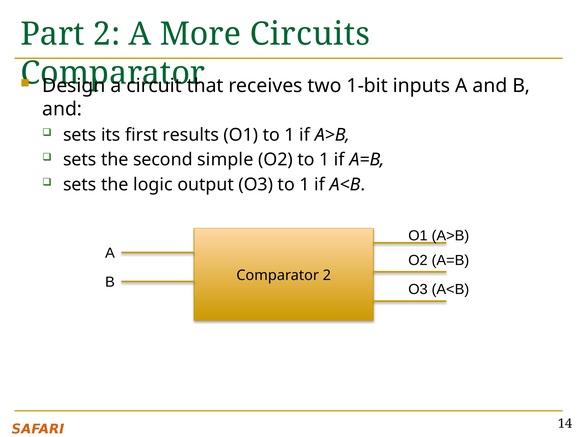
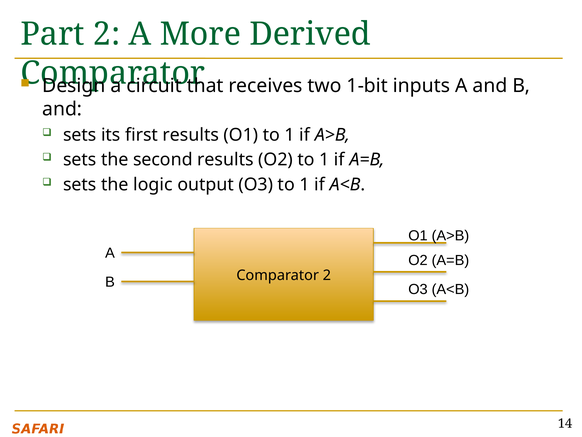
Circuits: Circuits -> Derived
second simple: simple -> results
